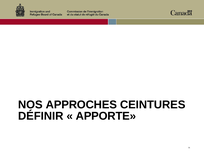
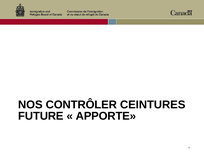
APPROCHES: APPROCHES -> CONTRÔLER
DÉFINIR: DÉFINIR -> FUTURE
